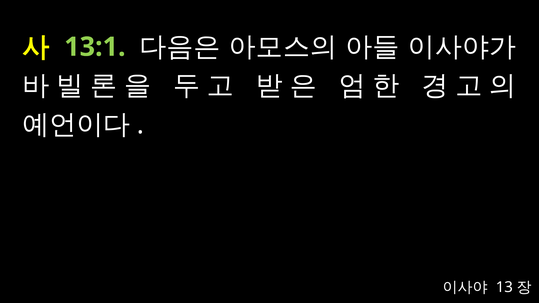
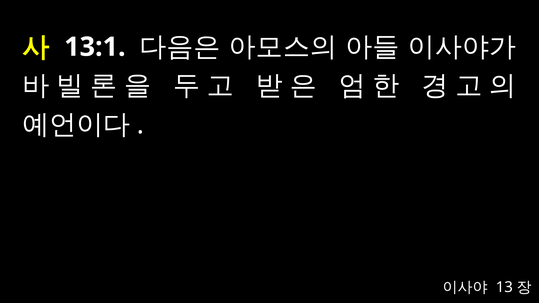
13:1 colour: light green -> white
